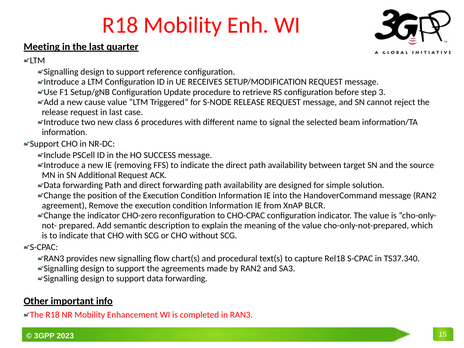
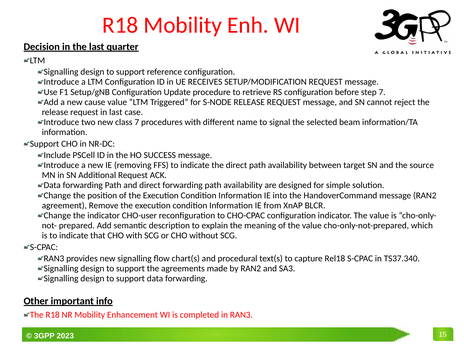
Meeting: Meeting -> Decision
step 3: 3 -> 7
class 6: 6 -> 7
CHO-zero: CHO-zero -> CHO-user
